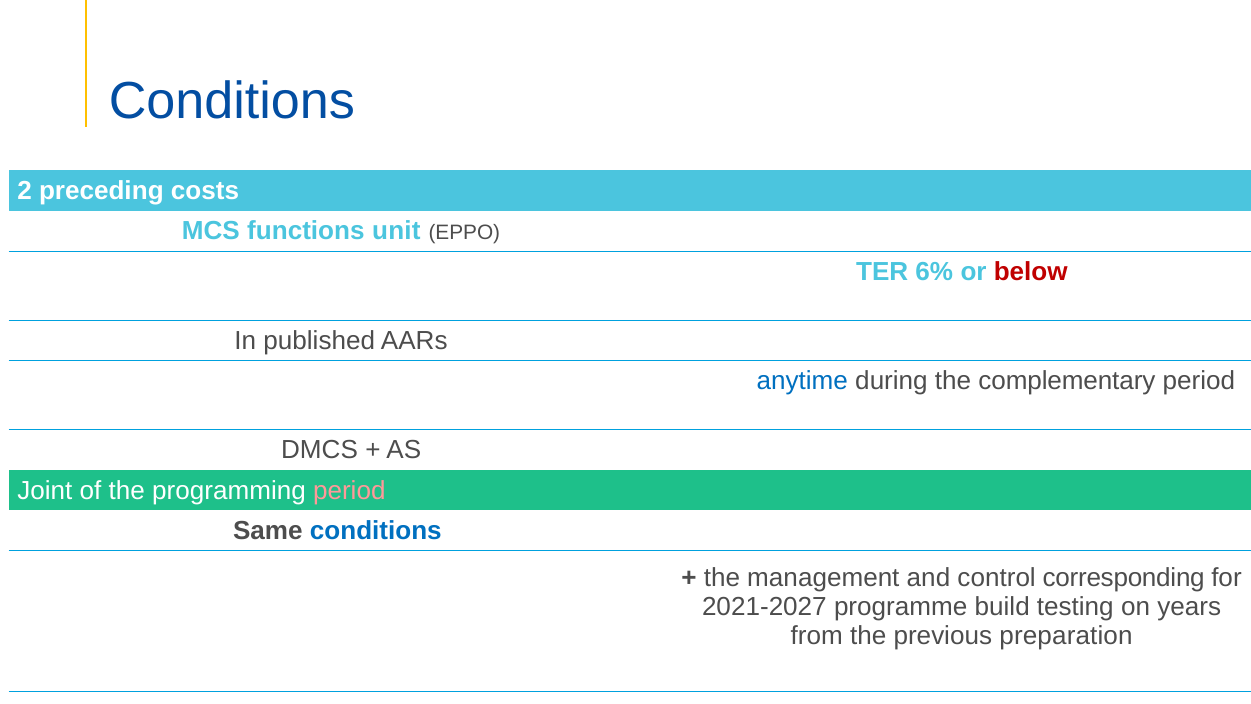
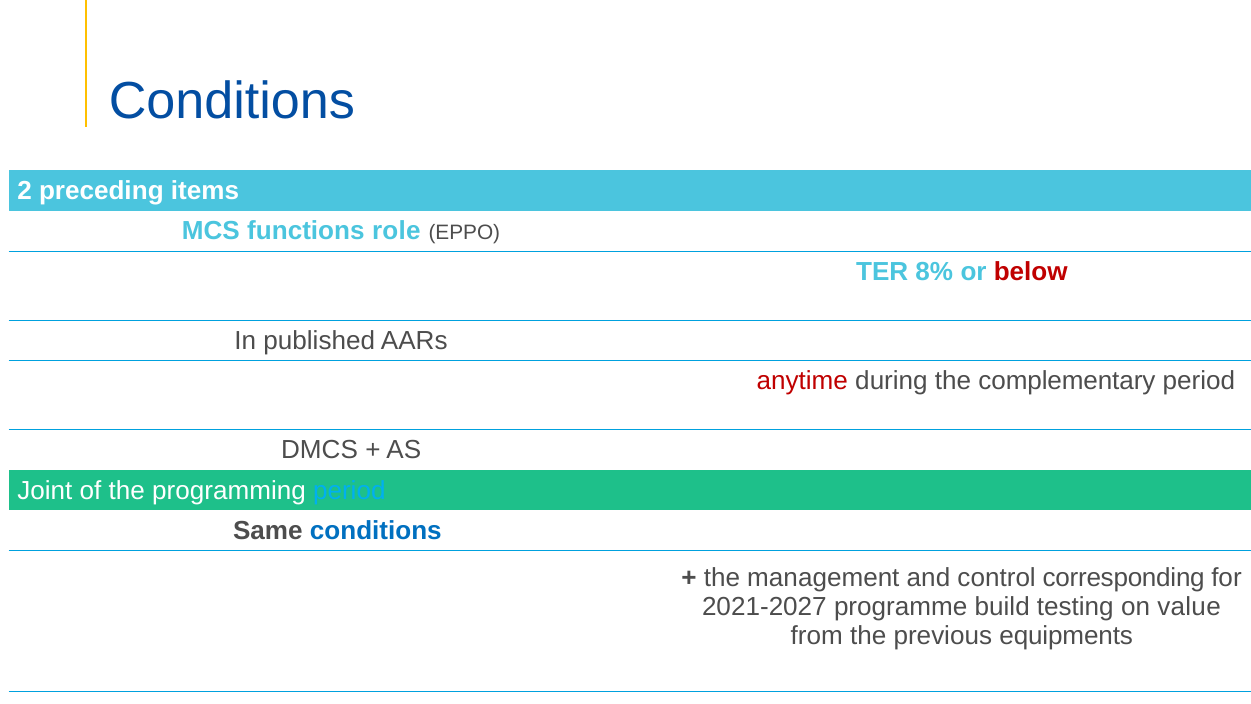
costs: costs -> items
unit: unit -> role
6%: 6% -> 8%
anytime colour: blue -> red
period at (349, 490) colour: pink -> light blue
years: years -> value
preparation: preparation -> equipments
